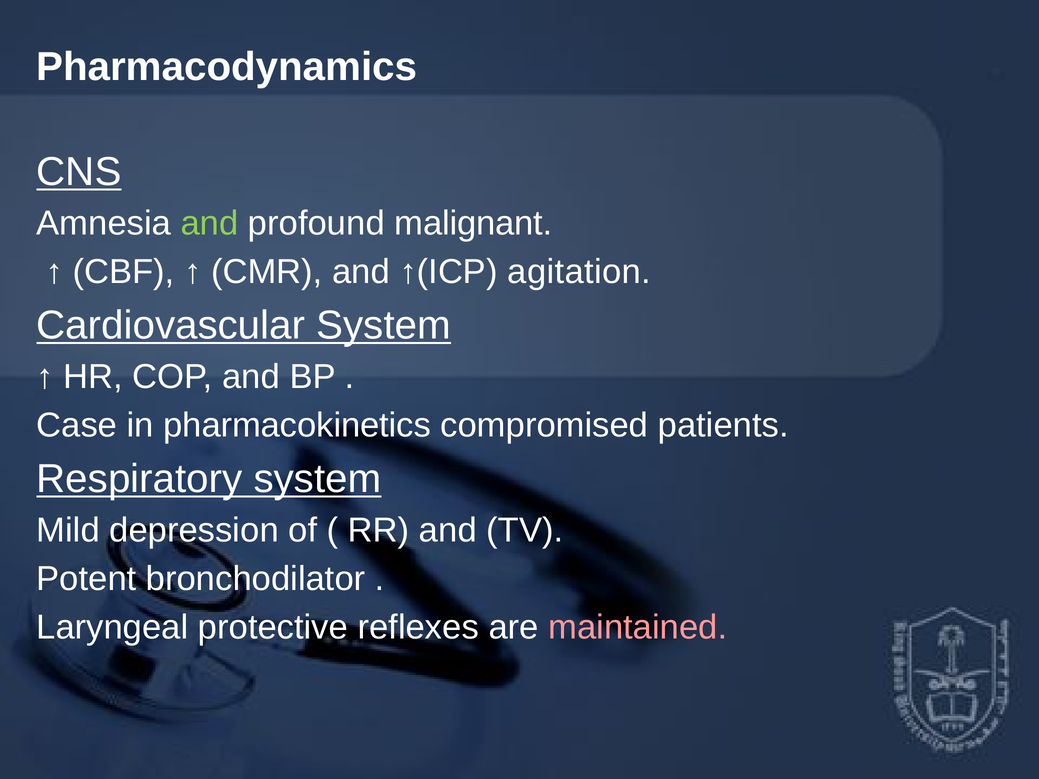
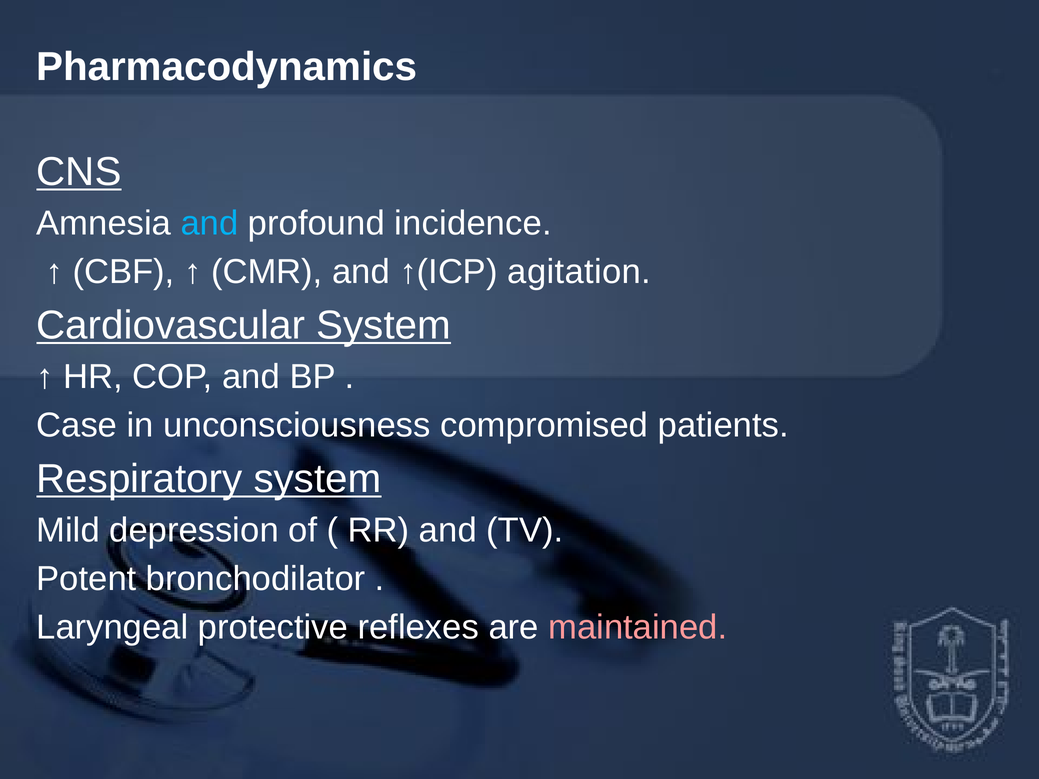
and at (210, 224) colour: light green -> light blue
malignant: malignant -> incidence
pharmacokinetics: pharmacokinetics -> unconsciousness
